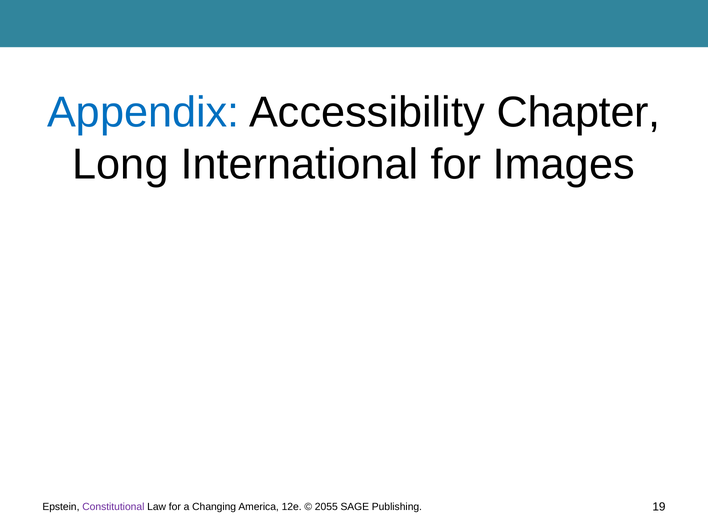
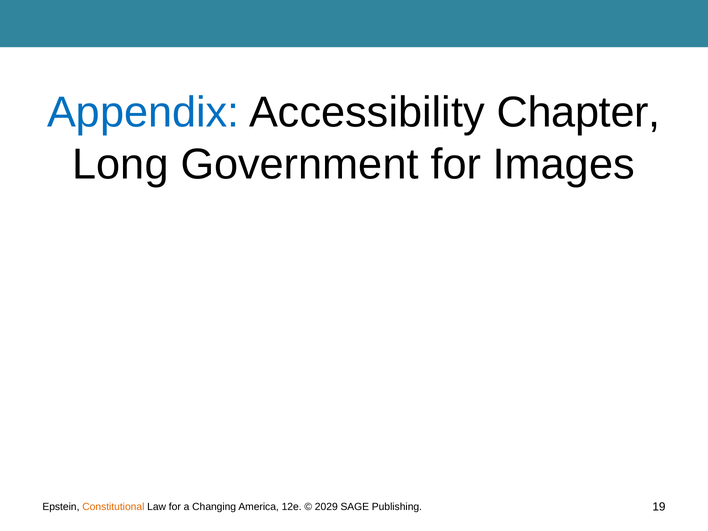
International: International -> Government
Constitutional colour: purple -> orange
2055: 2055 -> 2029
